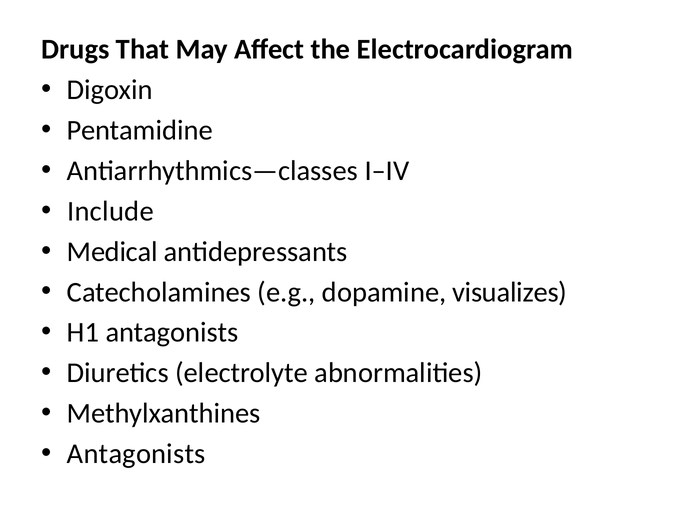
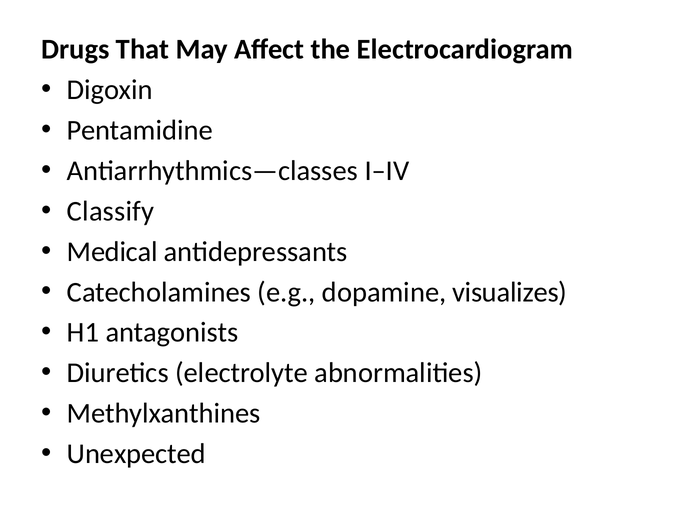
Include: Include -> Classify
Antagonists at (136, 453): Antagonists -> Unexpected
